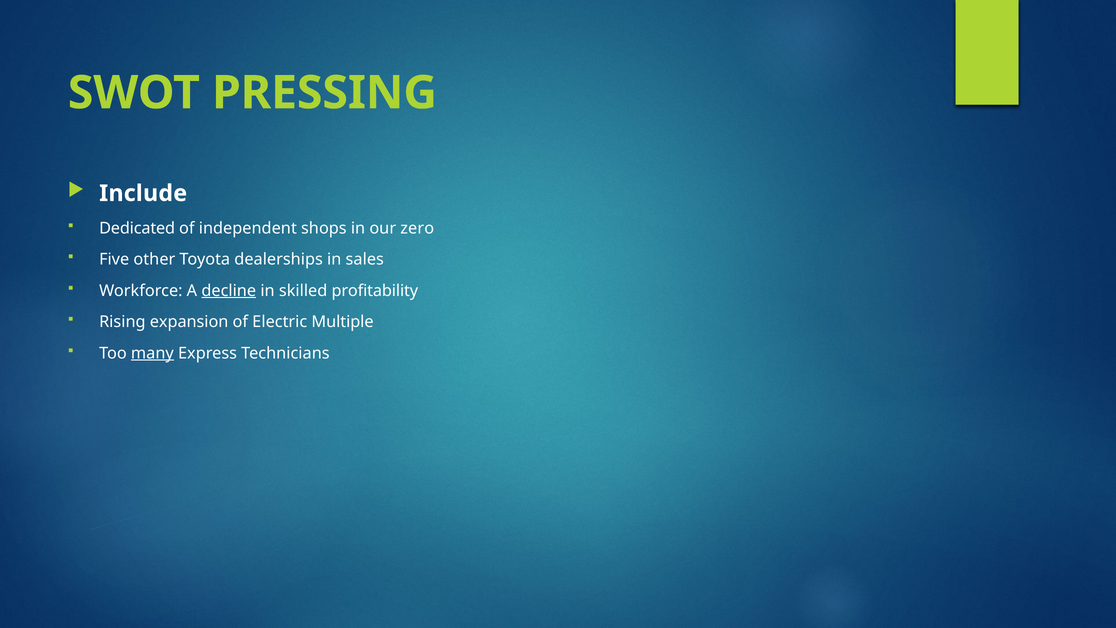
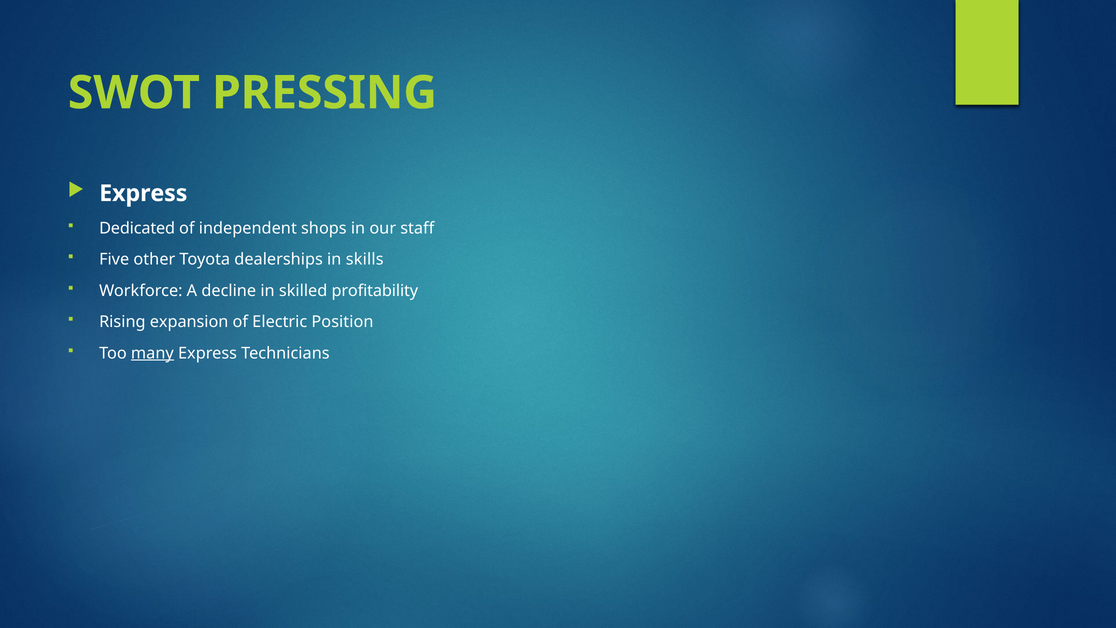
Include at (143, 193): Include -> Express
zero: zero -> staff
sales: sales -> skills
decline underline: present -> none
Multiple: Multiple -> Position
